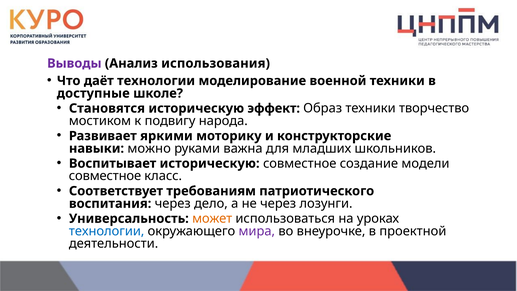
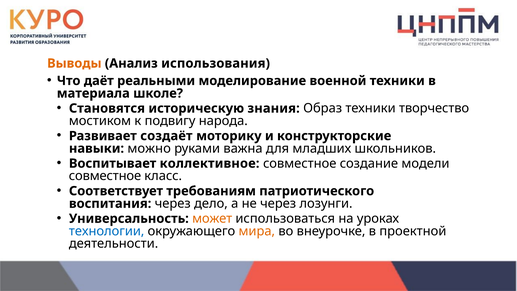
Выводы colour: purple -> orange
даёт технологии: технологии -> реальными
доступные: доступные -> материала
эффект: эффект -> знания
яркими: яркими -> создаёт
Воспитывает историческую: историческую -> коллективное
мира colour: purple -> orange
